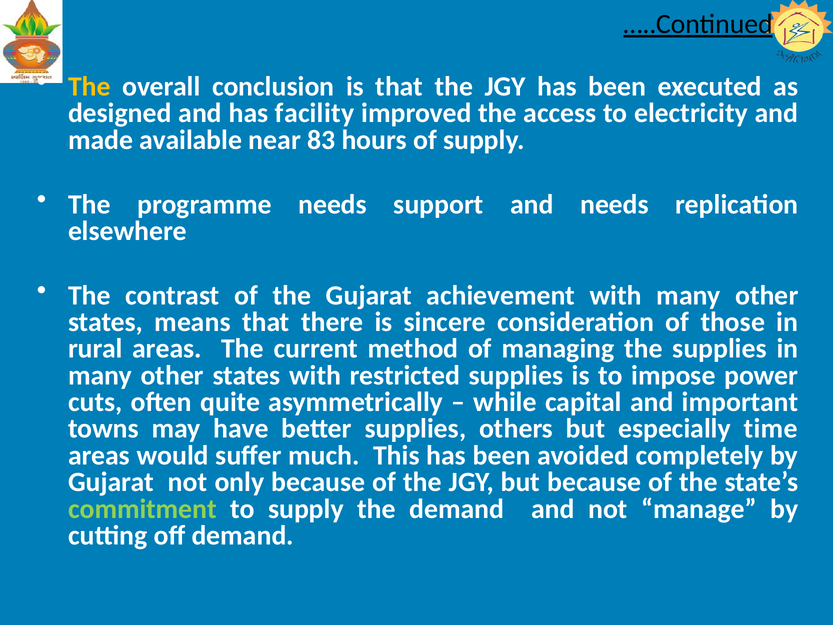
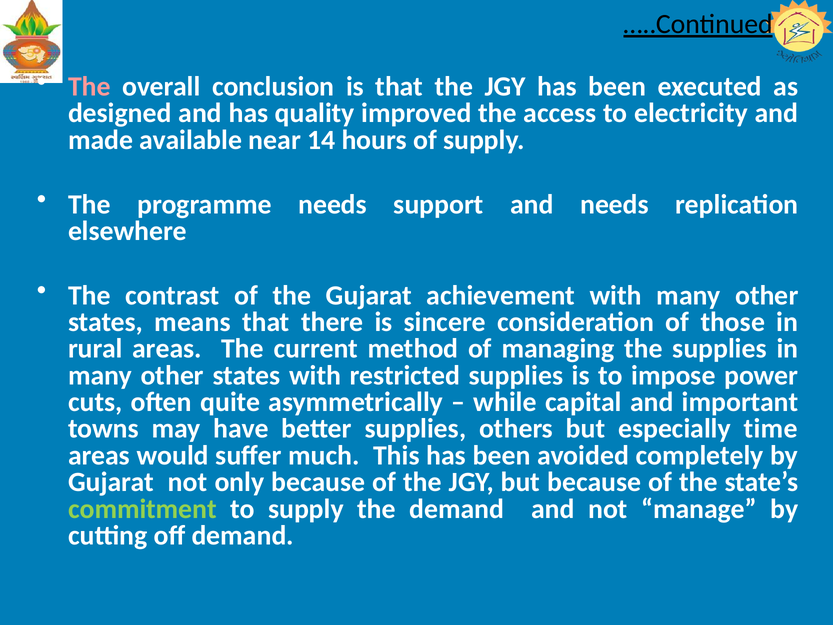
The at (89, 87) colour: yellow -> pink
facility: facility -> quality
83: 83 -> 14
